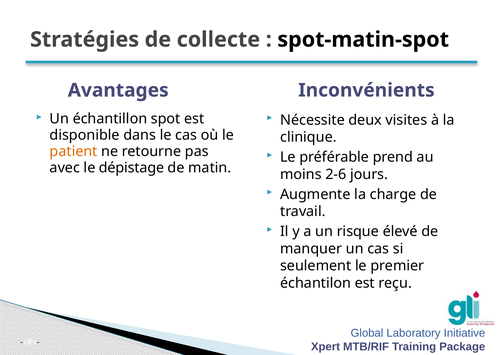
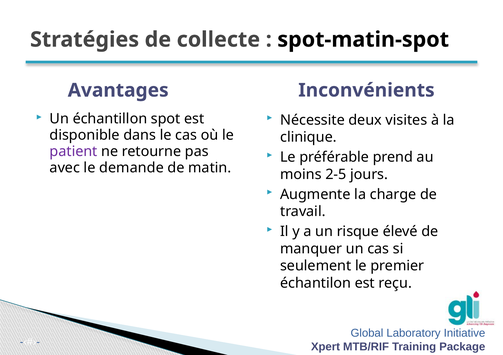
patient colour: orange -> purple
dépistage: dépistage -> demande
2-6: 2-6 -> 2-5
